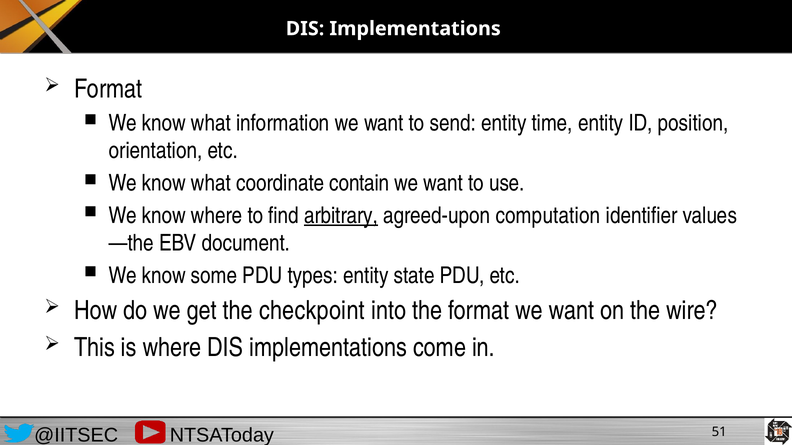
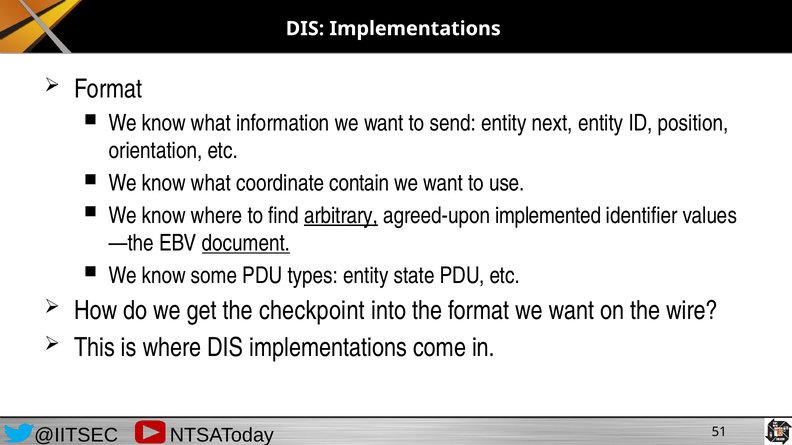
time: time -> next
computation: computation -> implemented
document underline: none -> present
